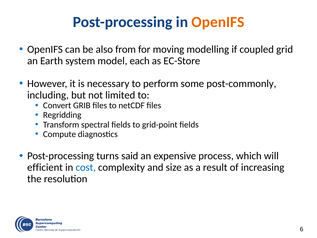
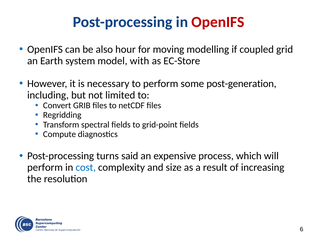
OpenIFS at (218, 22) colour: orange -> red
from: from -> hour
each: each -> with
post-commonly: post-commonly -> post-generation
efficient at (45, 167): efficient -> perform
